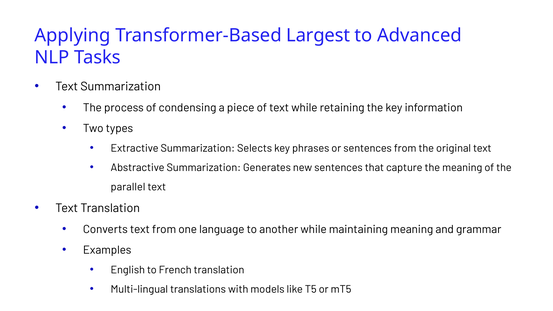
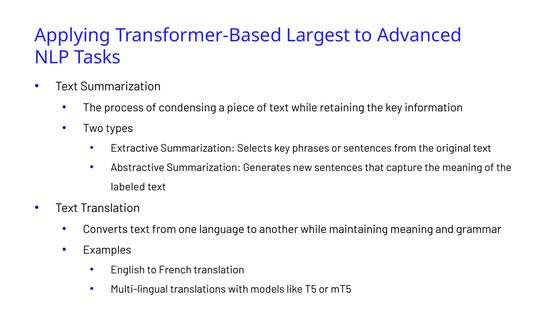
parallel: parallel -> labeled
